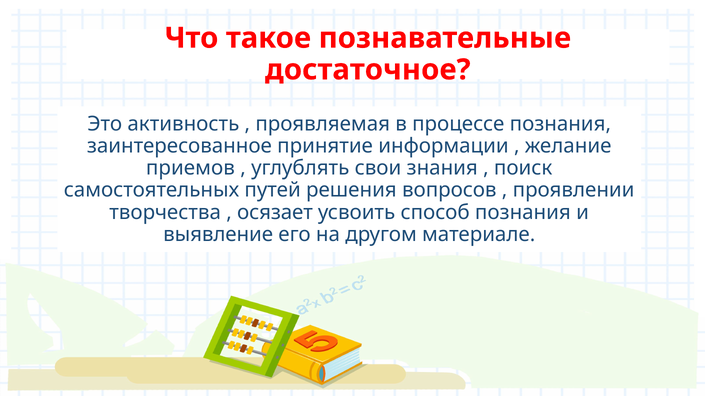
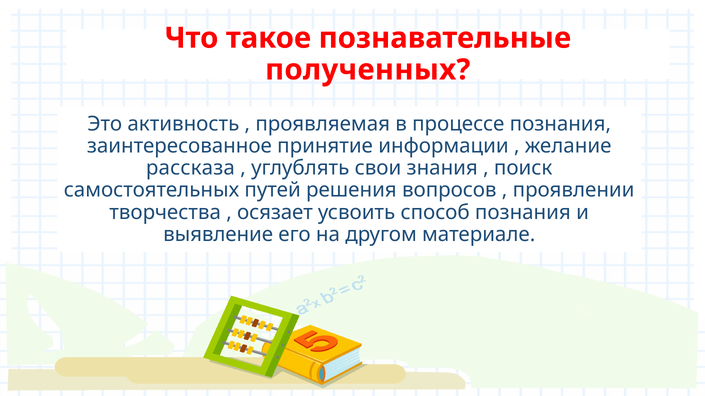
достаточное: достаточное -> полученных
приемов: приемов -> рассказа
